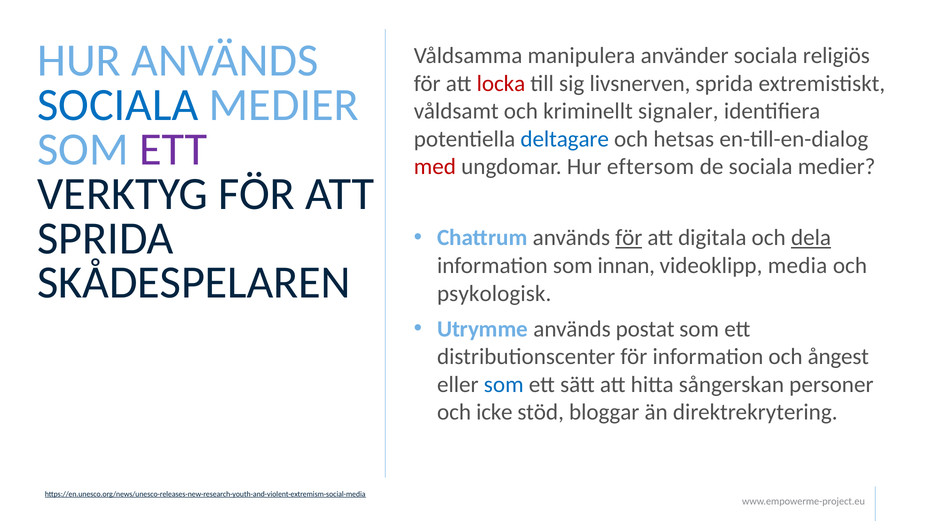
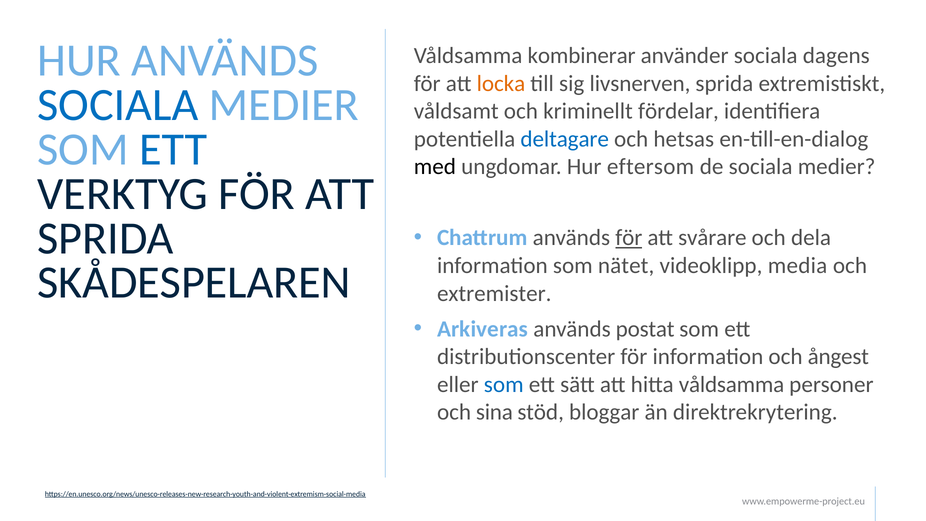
manipulera: manipulera -> kombinerar
religiös: religiös -> dagens
locka colour: red -> orange
signaler: signaler -> fördelar
ETT at (173, 149) colour: purple -> blue
med colour: red -> black
digitala: digitala -> svårare
dela underline: present -> none
innan: innan -> nätet
psykologisk: psykologisk -> extremister
Utrymme: Utrymme -> Arkiveras
hitta sångerskan: sångerskan -> våldsamma
icke: icke -> sina
